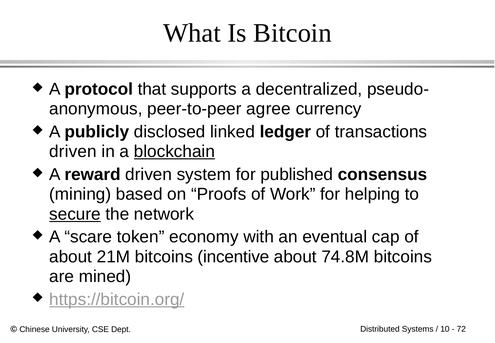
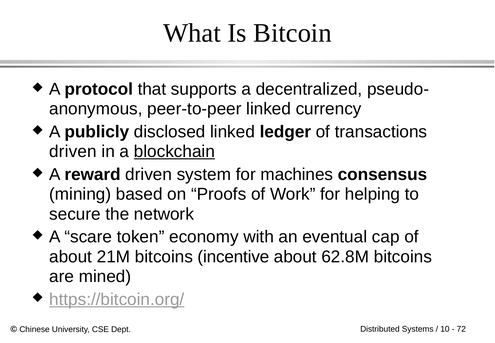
peer-to-peer agree: agree -> linked
published: published -> machines
secure underline: present -> none
74.8M: 74.8M -> 62.8M
